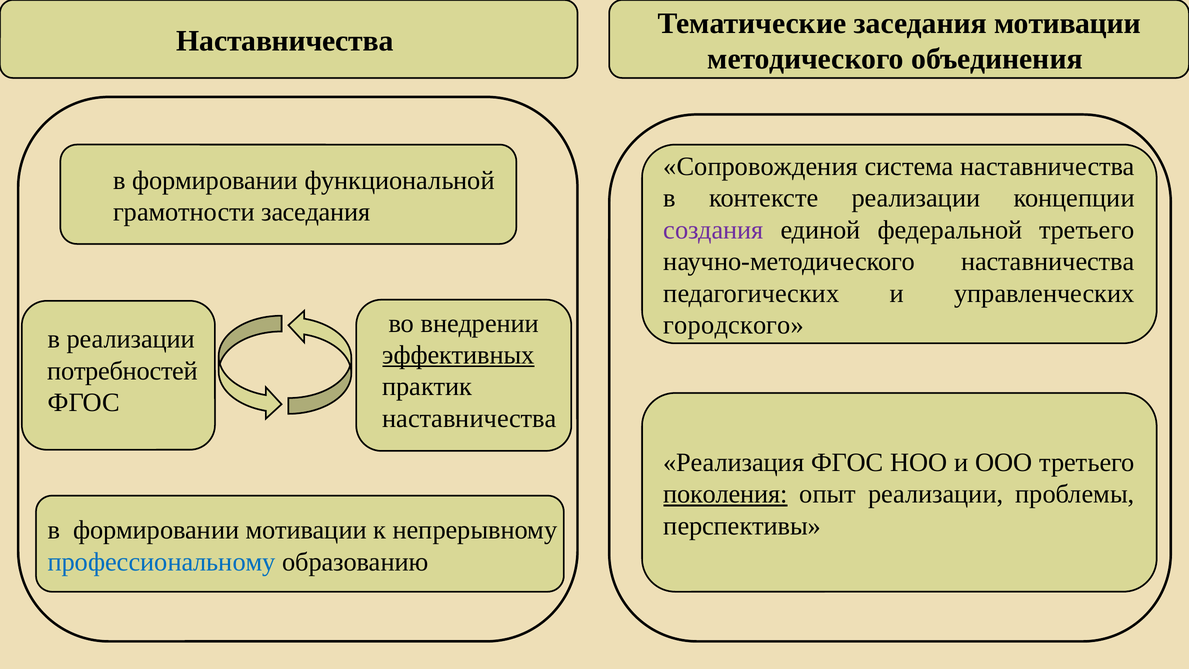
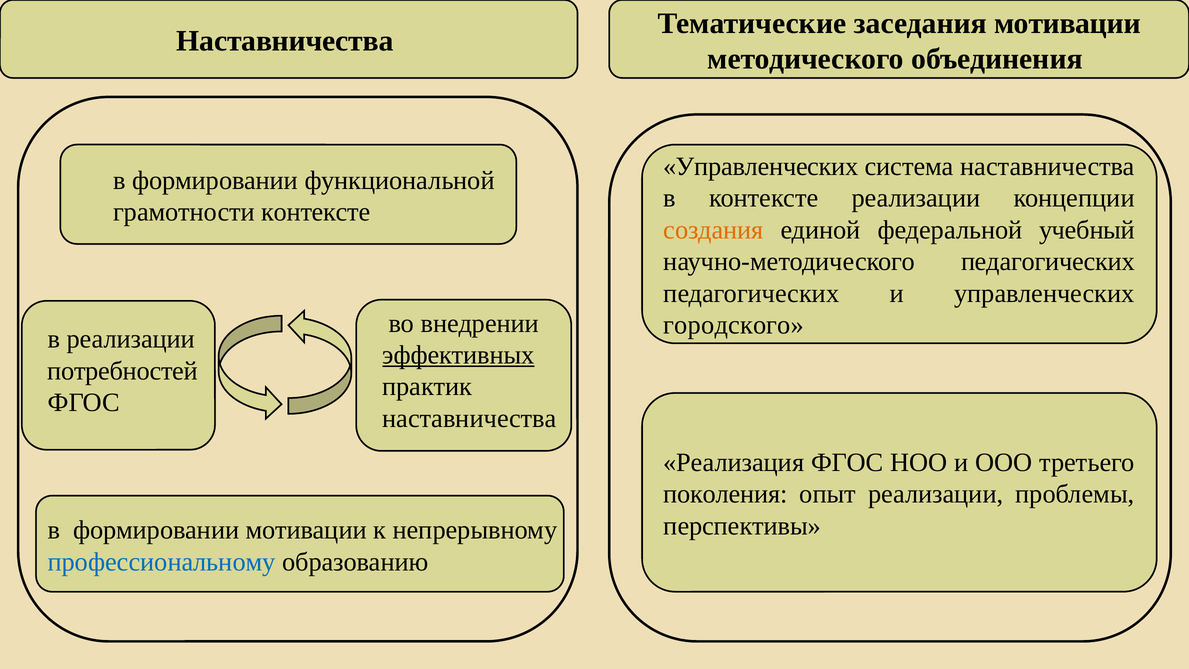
Сопровождения at (761, 166): Сопровождения -> Управленческих
грамотности заседания: заседания -> контексте
создания colour: purple -> orange
федеральной третьего: третьего -> учебный
научно-методического наставничества: наставничества -> педагогических
поколения underline: present -> none
